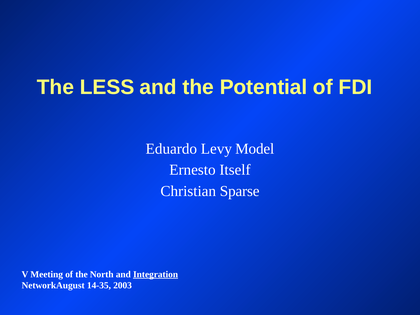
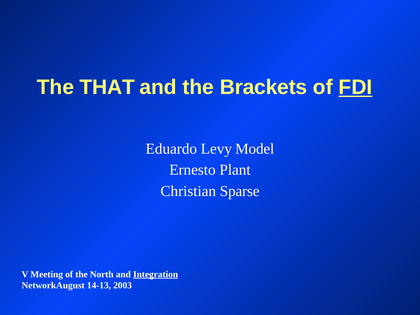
LESS: LESS -> THAT
Potential: Potential -> Brackets
FDI underline: none -> present
Itself: Itself -> Plant
14-35: 14-35 -> 14-13
